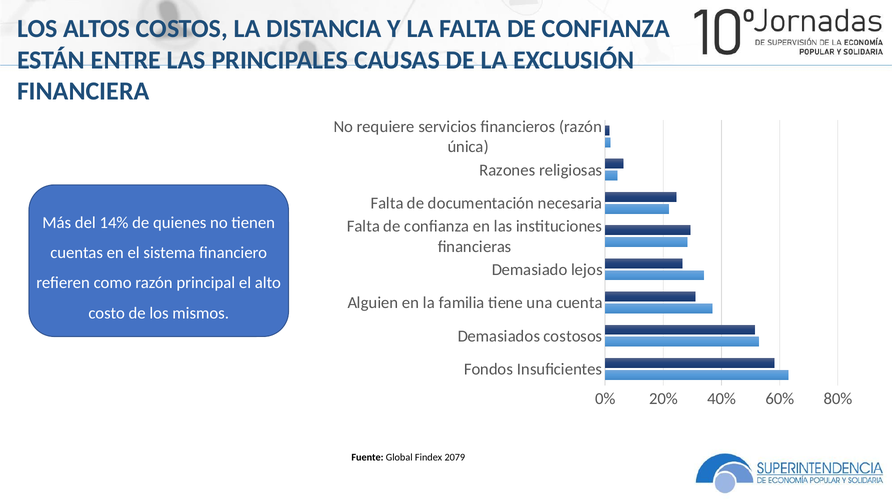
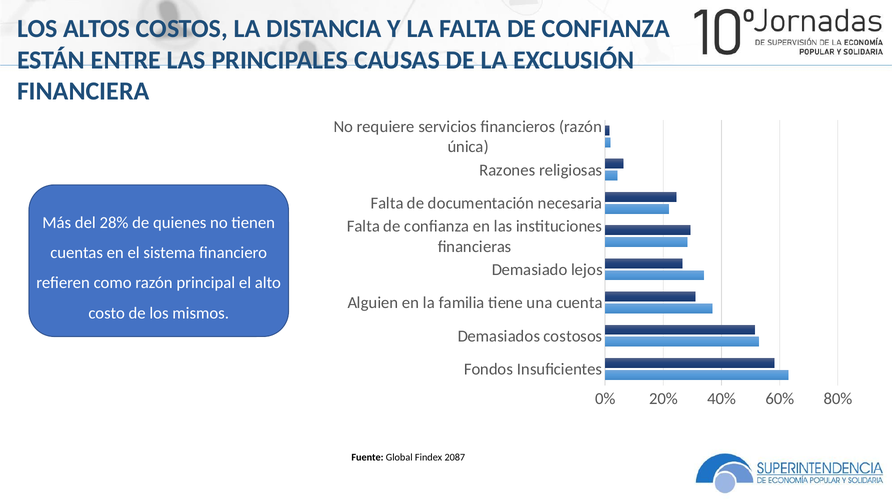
14%: 14% -> 28%
2079: 2079 -> 2087
